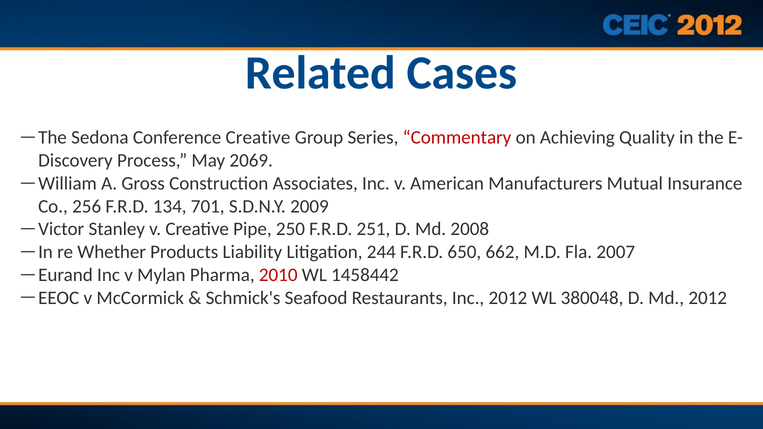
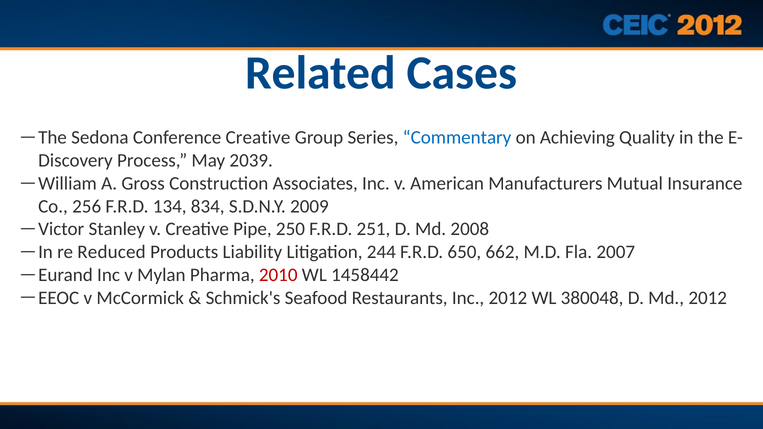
Commentary colour: red -> blue
2069: 2069 -> 2039
701: 701 -> 834
Whether: Whether -> Reduced
